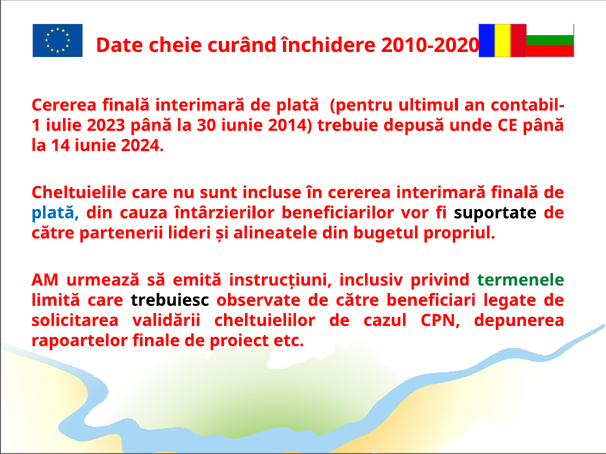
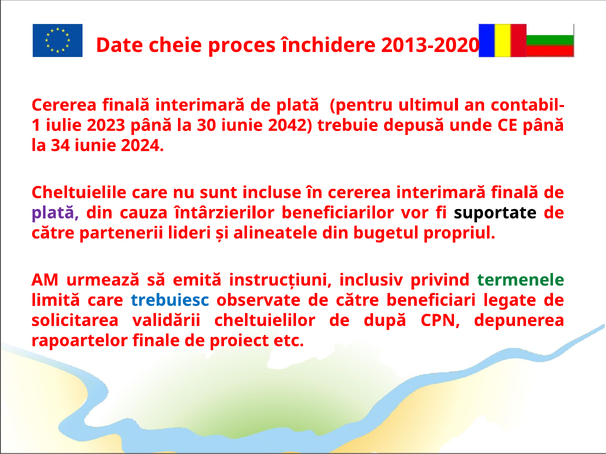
curând: curând -> proces
2010-2020: 2010-2020 -> 2013-2020
2014: 2014 -> 2042
14: 14 -> 34
plată at (55, 213) colour: blue -> purple
trebuiesc colour: black -> blue
cazul: cazul -> după
